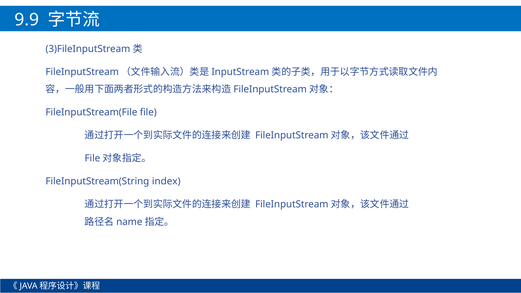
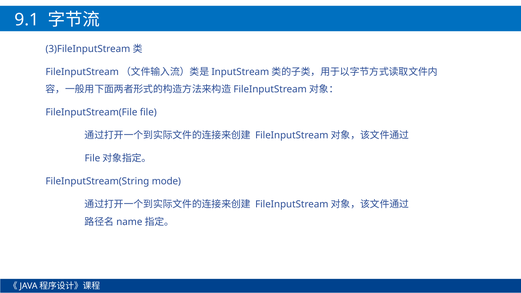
9.9: 9.9 -> 9.1
index: index -> mode
